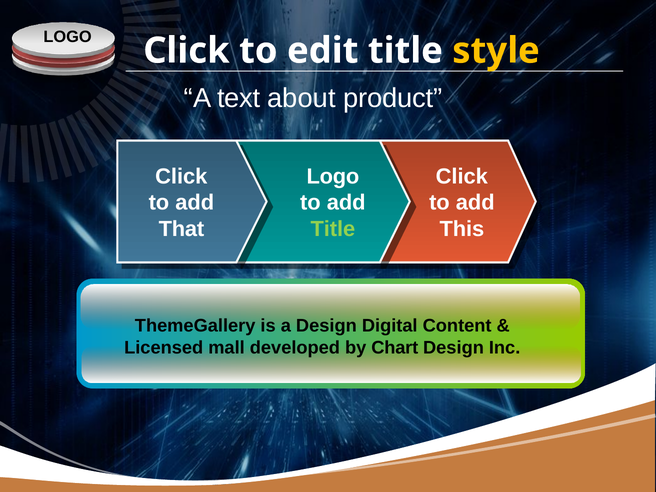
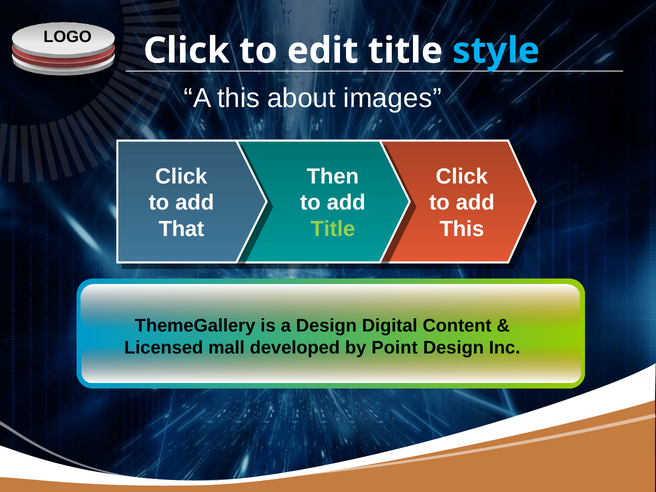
style colour: yellow -> light blue
A text: text -> this
product: product -> images
Logo at (333, 176): Logo -> Then
Chart: Chart -> Point
